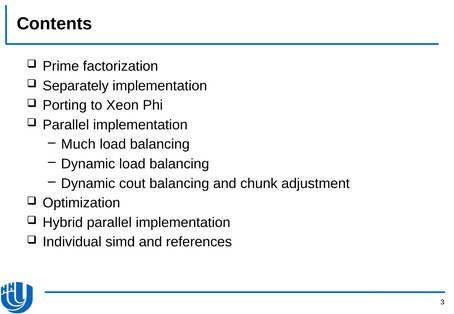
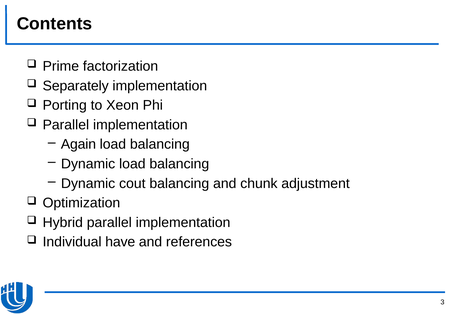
Much: Much -> Again
simd: simd -> have
